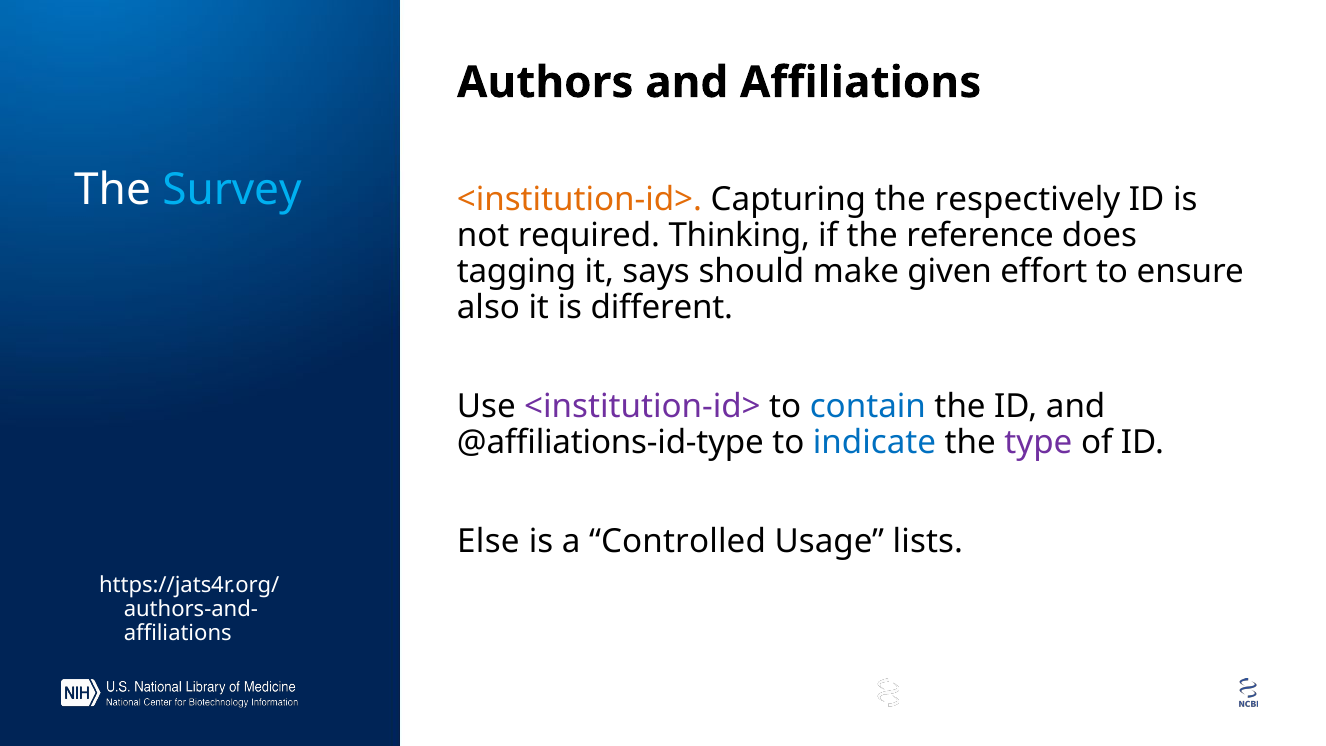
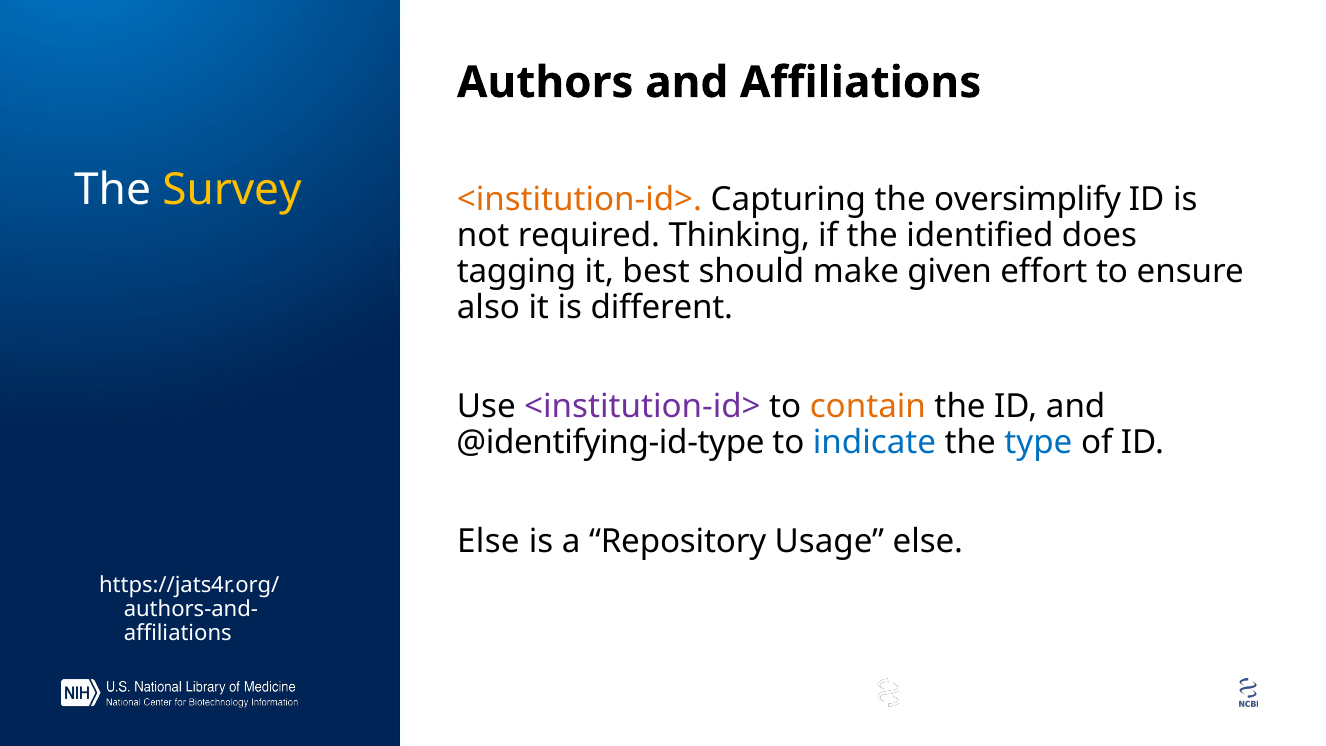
Survey colour: light blue -> yellow
respectively: respectively -> oversimplify
reference: reference -> identified
says: says -> best
contain colour: blue -> orange
@affiliations-id-type: @affiliations-id-type -> @identifying-id-type
type colour: purple -> blue
Controlled: Controlled -> Repository
Usage lists: lists -> else
